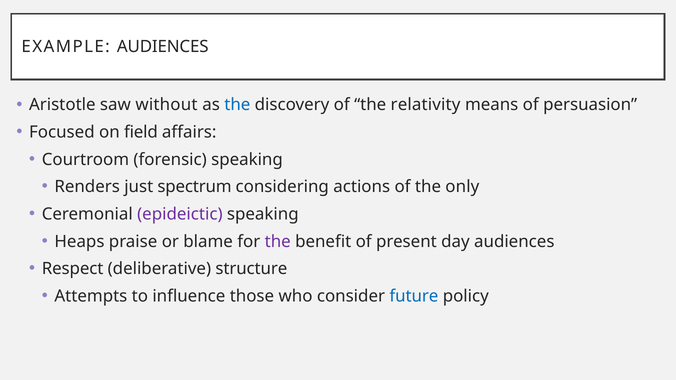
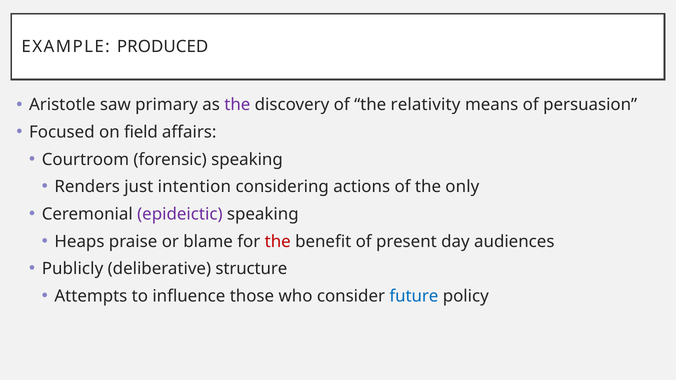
EXAMPLE AUDIENCES: AUDIENCES -> PRODUCED
without: without -> primary
the at (237, 105) colour: blue -> purple
spectrum: spectrum -> intention
the at (278, 242) colour: purple -> red
Respect: Respect -> Publicly
